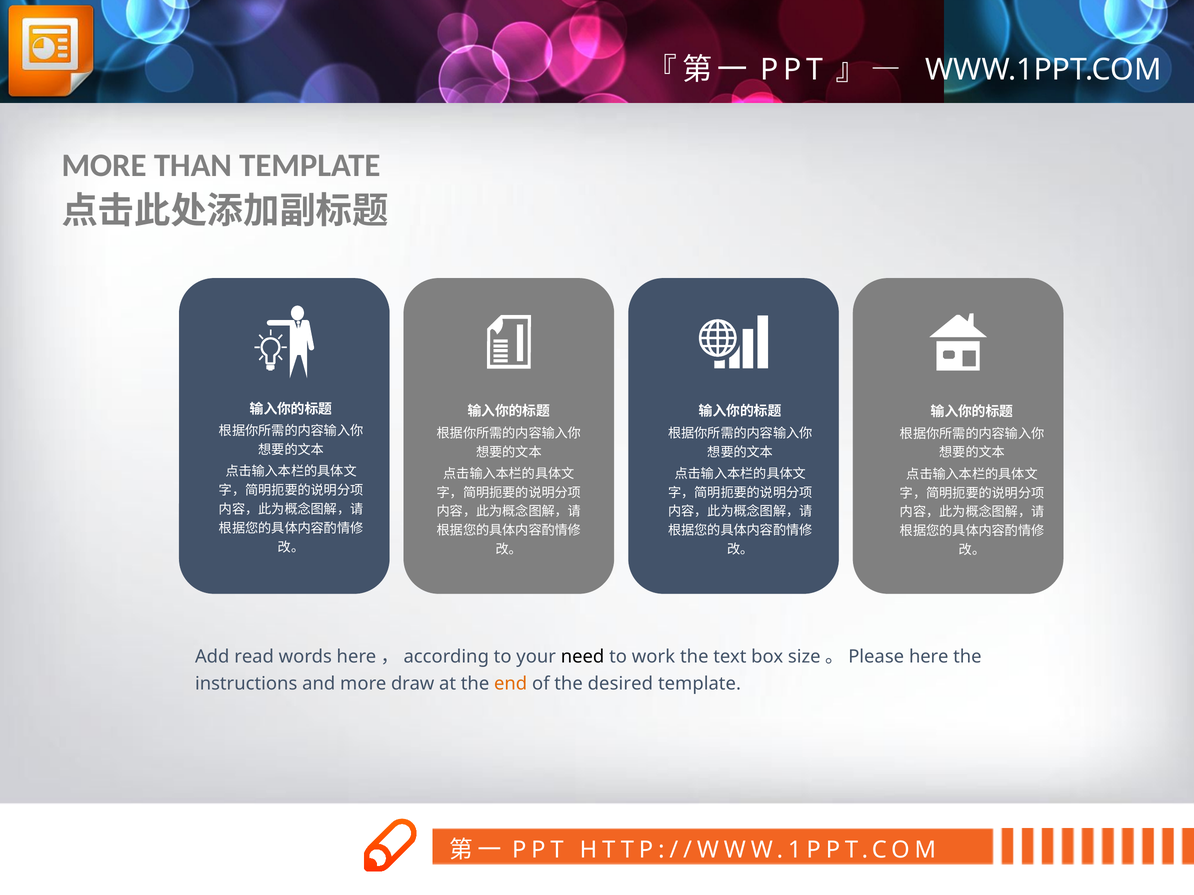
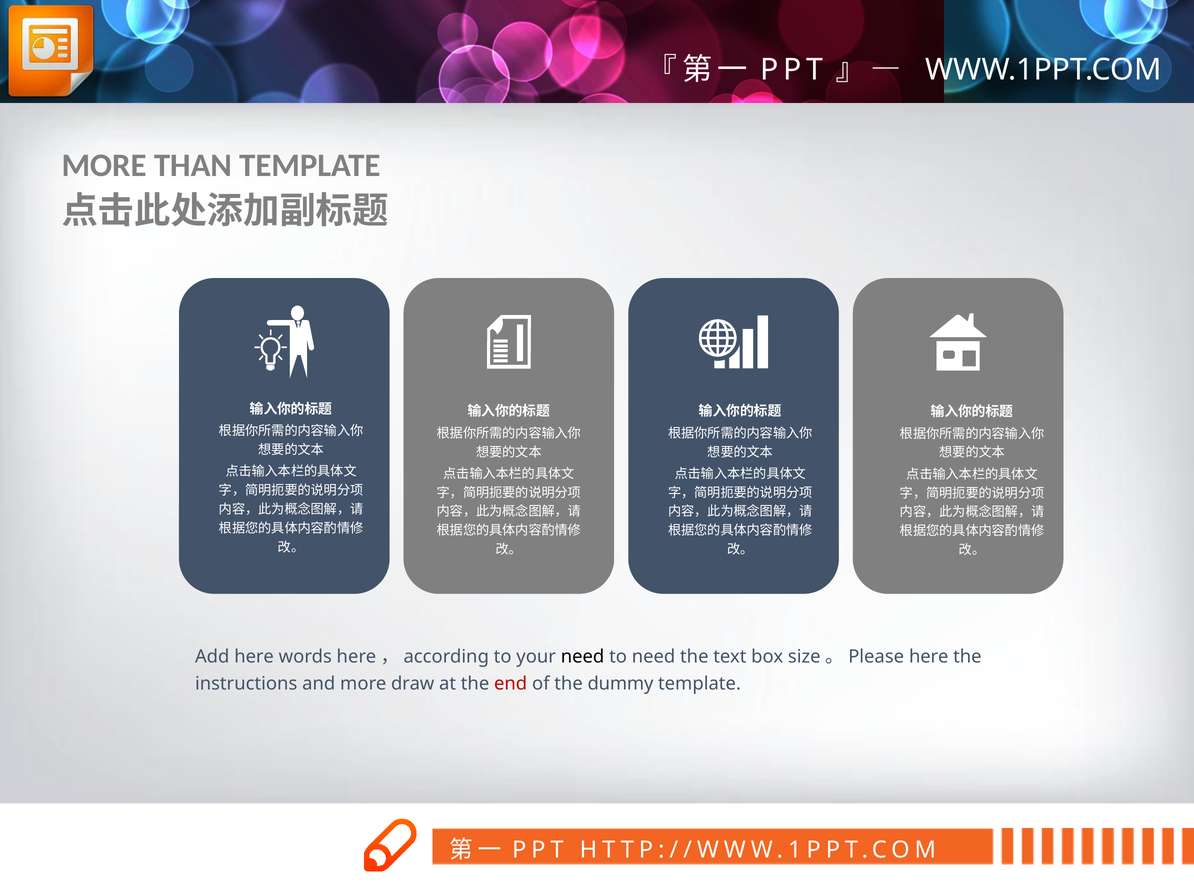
Add read: read -> here
to work: work -> need
end colour: orange -> red
desired: desired -> dummy
